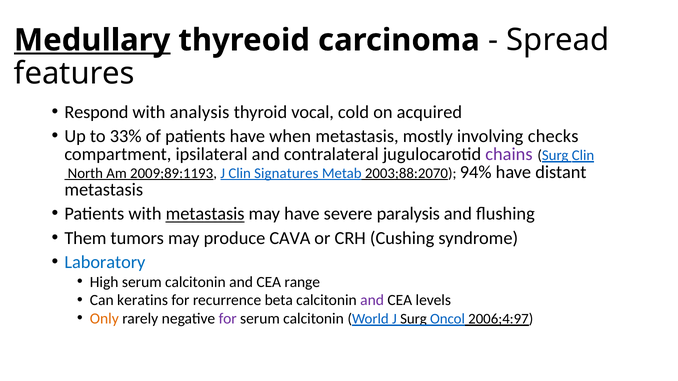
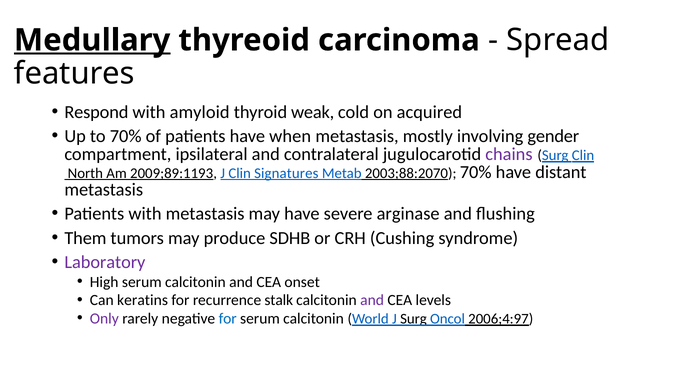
analysis: analysis -> amyloid
vocal: vocal -> weak
to 33%: 33% -> 70%
checks: checks -> gender
2003;88:2070 94%: 94% -> 70%
metastasis at (205, 214) underline: present -> none
paralysis: paralysis -> arginase
CAVA: CAVA -> SDHB
Laboratory colour: blue -> purple
range: range -> onset
beta: beta -> stalk
Only colour: orange -> purple
for at (228, 319) colour: purple -> blue
